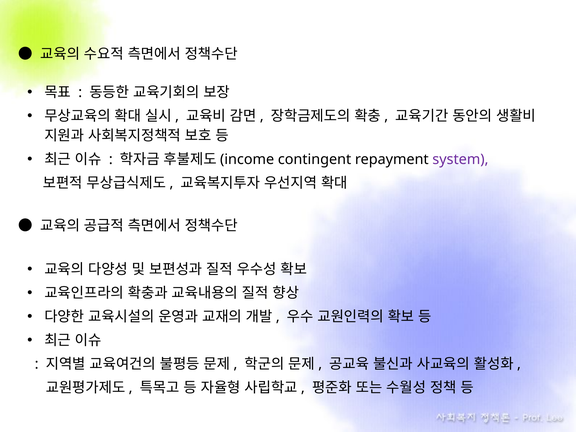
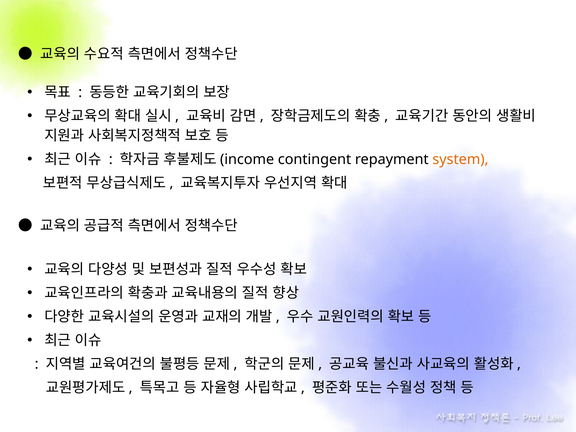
system colour: purple -> orange
